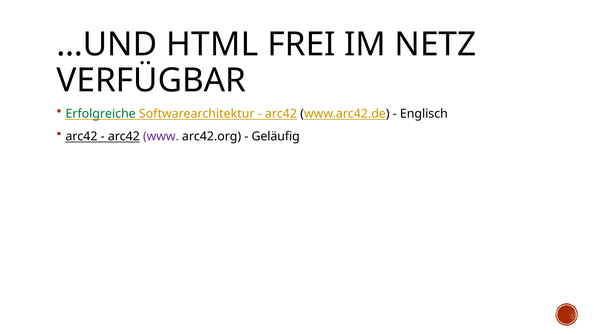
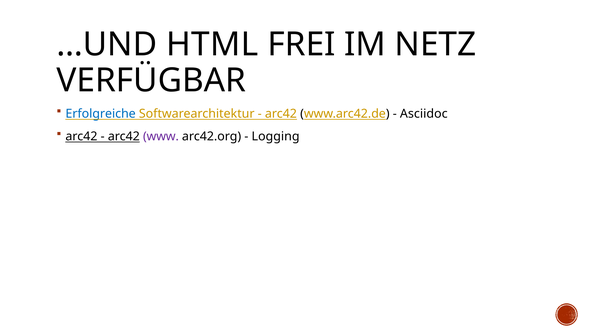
Erfolgreiche colour: green -> blue
Englisch: Englisch -> Asciidoc
Geläufig: Geläufig -> Logging
